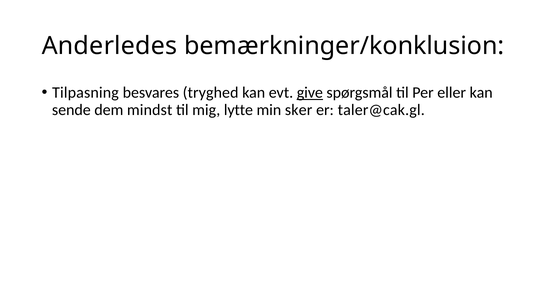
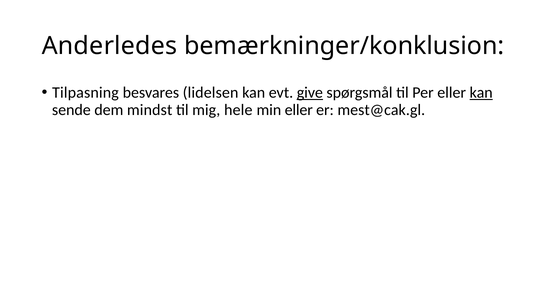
tryghed: tryghed -> lidelsen
kan at (481, 92) underline: none -> present
lytte: lytte -> hele
min sker: sker -> eller
taler@cak.gl: taler@cak.gl -> mest@cak.gl
